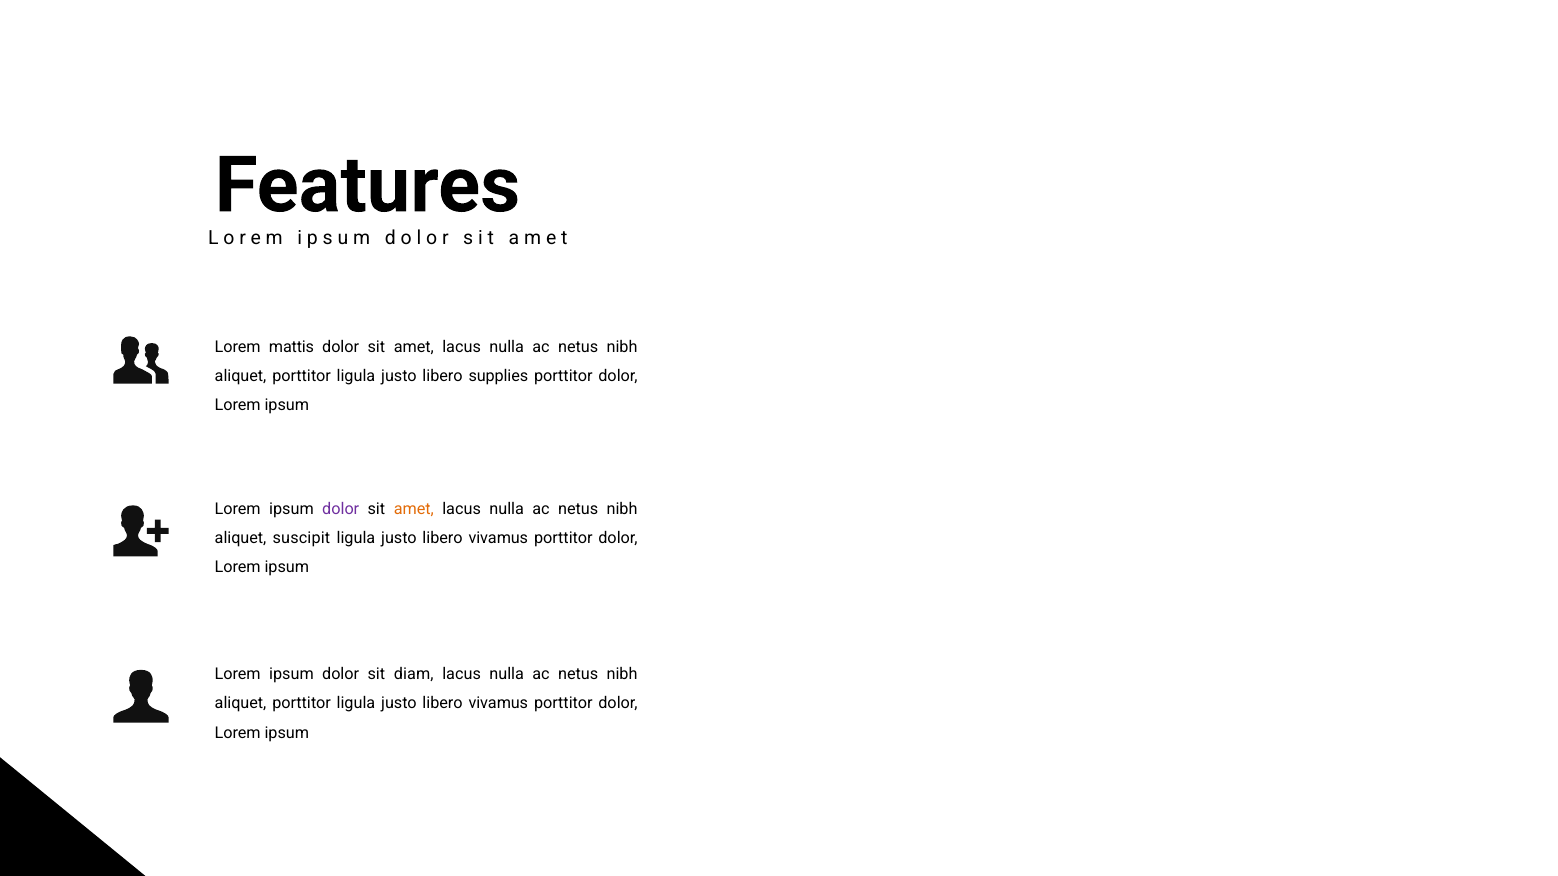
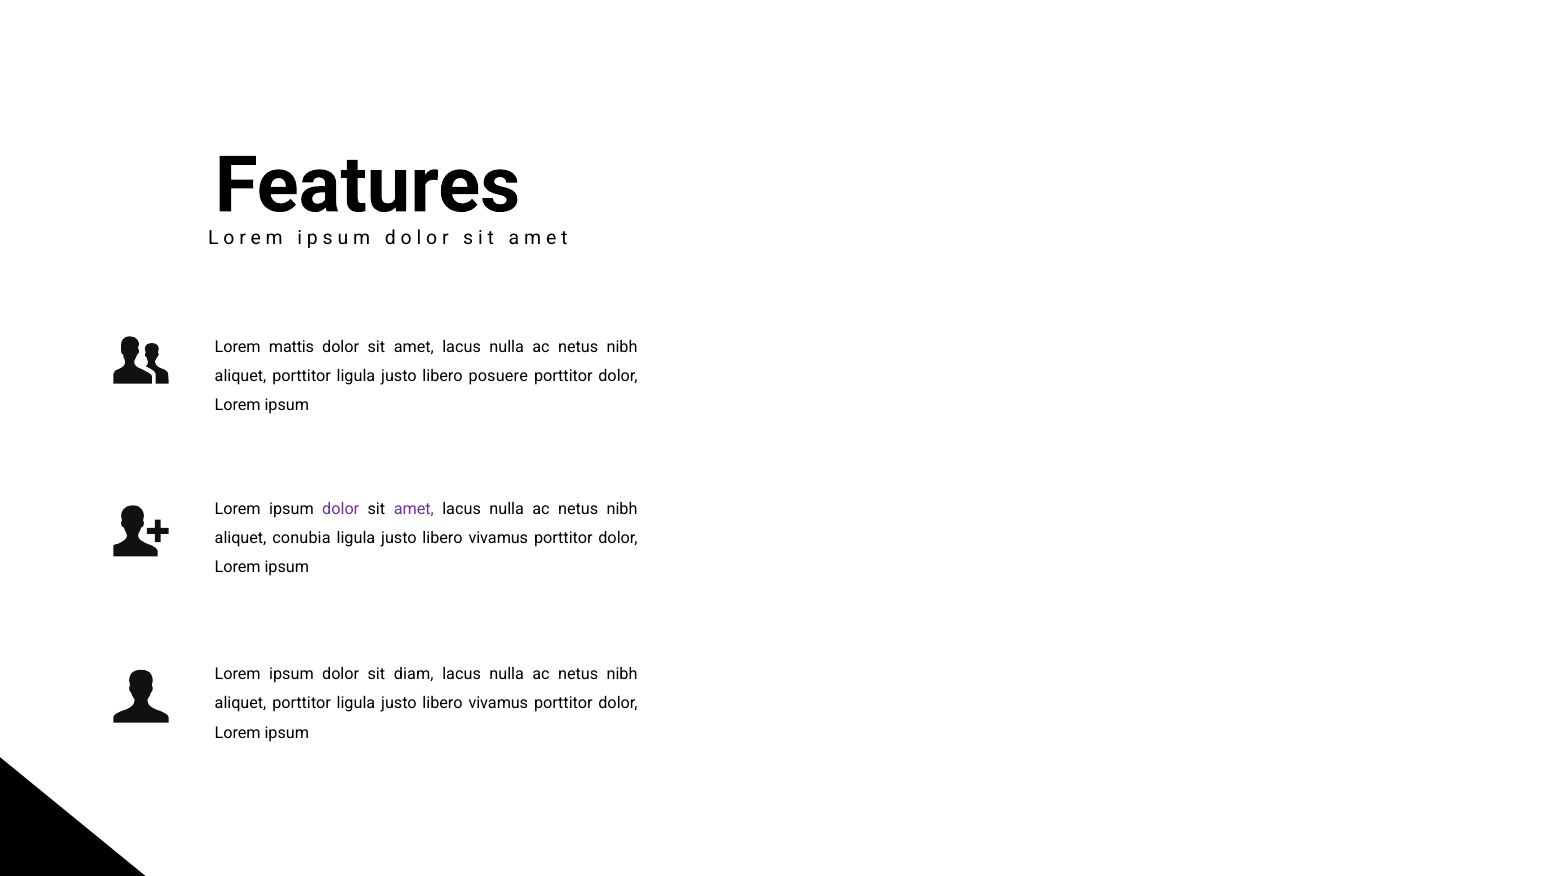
supplies: supplies -> posuere
amet at (414, 509) colour: orange -> purple
suscipit: suscipit -> conubia
